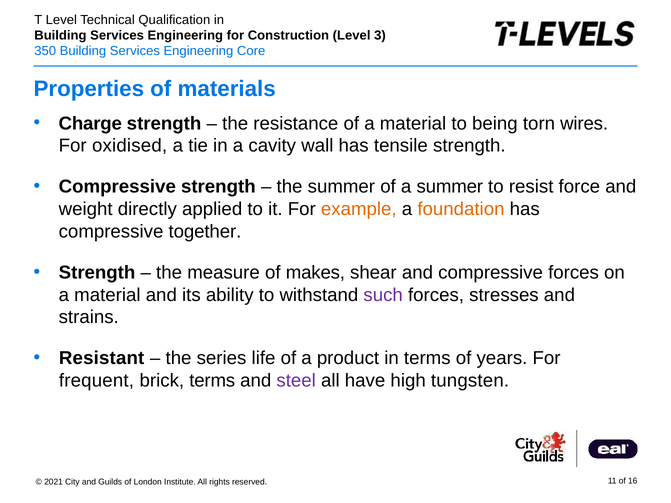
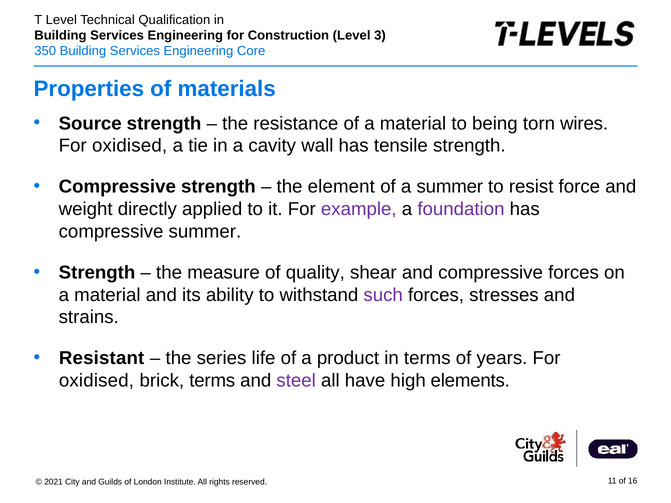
Charge: Charge -> Source
the summer: summer -> element
example colour: orange -> purple
foundation colour: orange -> purple
compressive together: together -> summer
makes: makes -> quality
frequent at (96, 381): frequent -> oxidised
tungsten: tungsten -> elements
